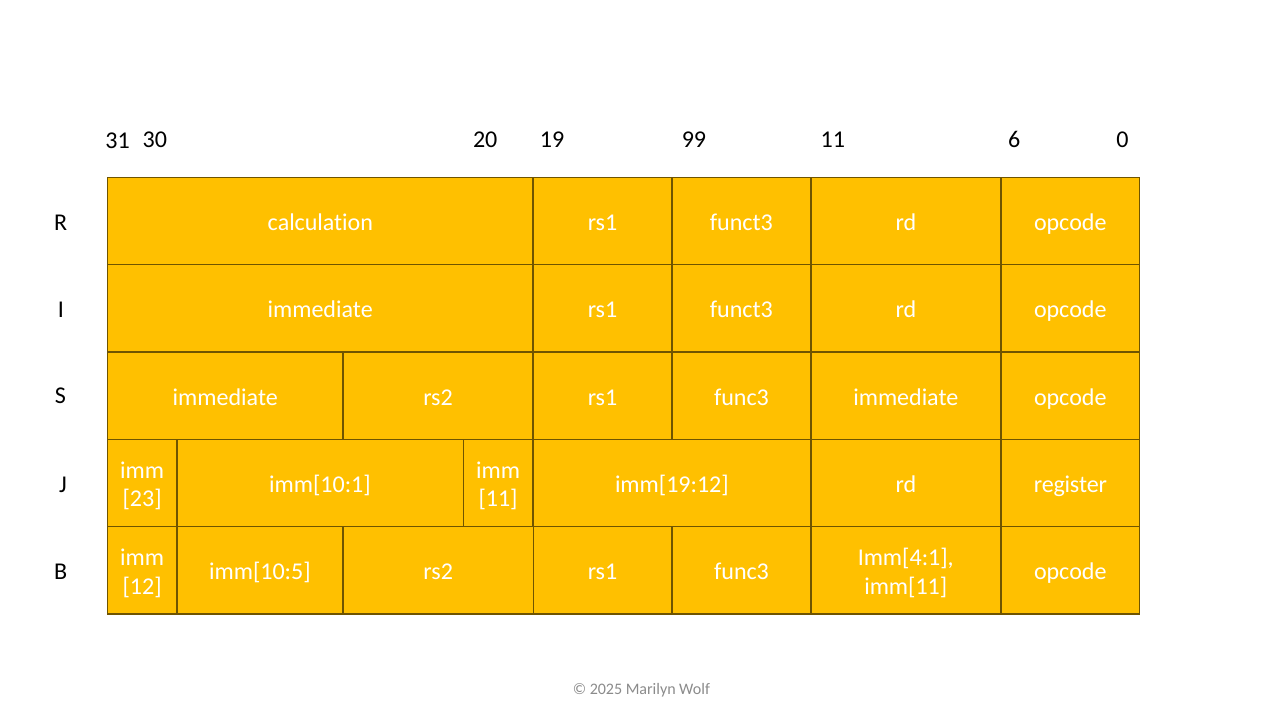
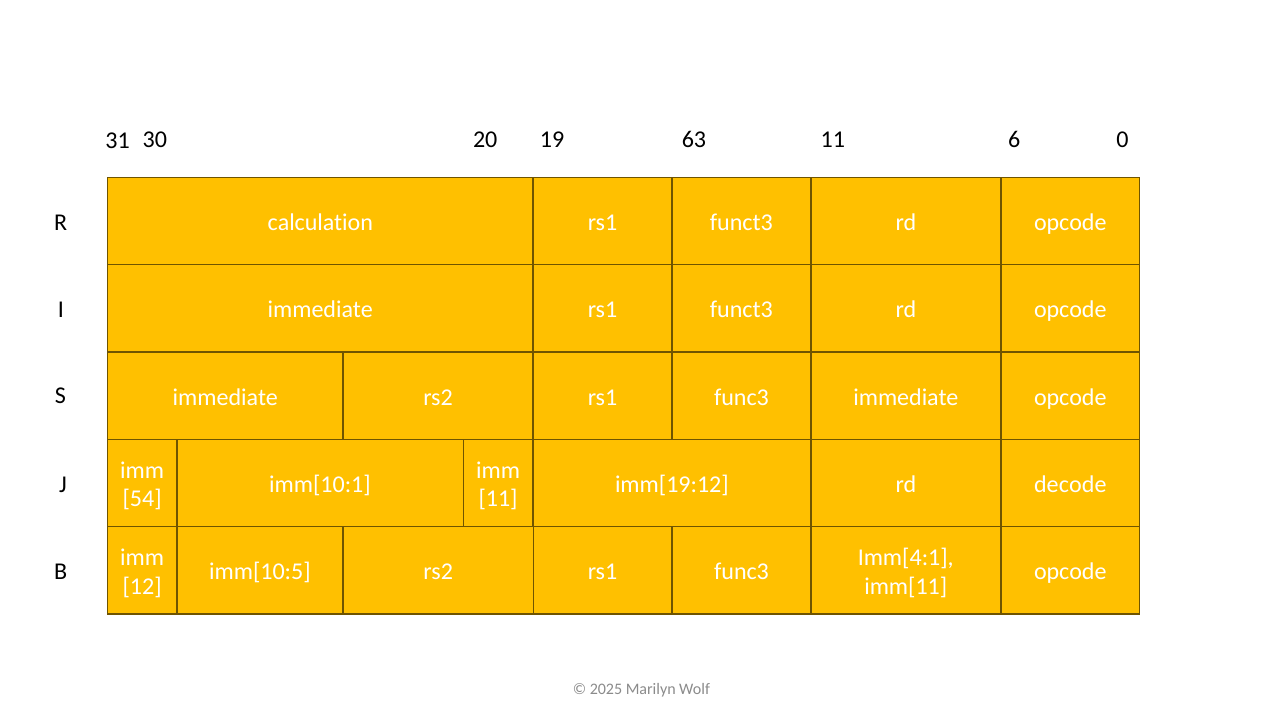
99: 99 -> 63
register: register -> decode
23: 23 -> 54
